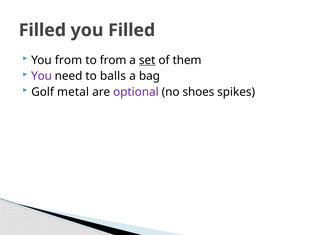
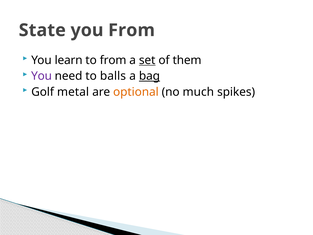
Filled at (42, 30): Filled -> State
you Filled: Filled -> From
You from: from -> learn
bag underline: none -> present
optional colour: purple -> orange
shoes: shoes -> much
